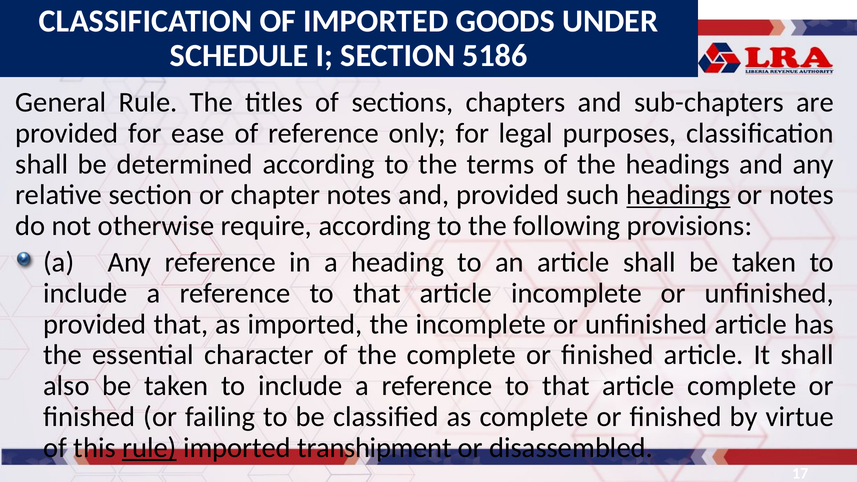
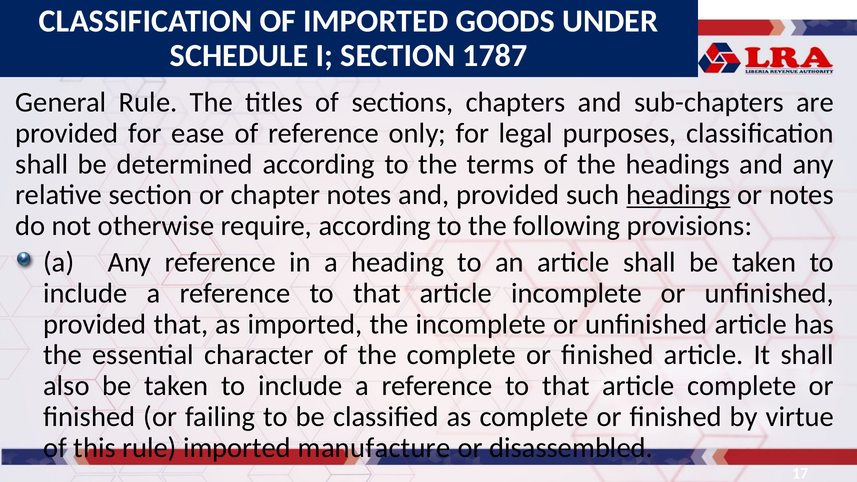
5186: 5186 -> 1787
rule at (149, 448) underline: present -> none
transhipment: transhipment -> manufacture
